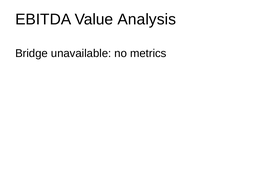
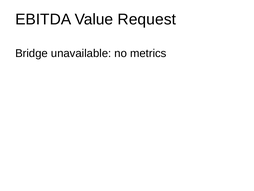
Analysis: Analysis -> Request
